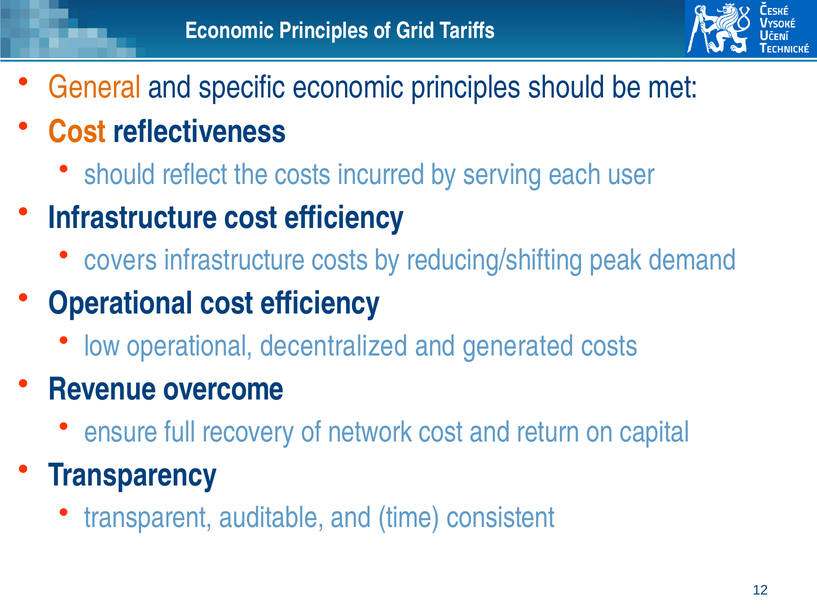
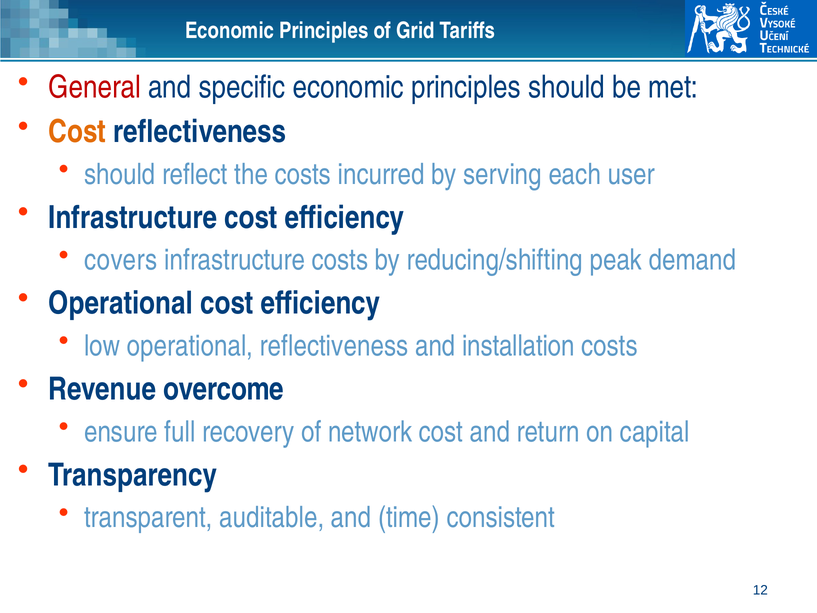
General colour: orange -> red
operational decentralized: decentralized -> reflectiveness
generated: generated -> installation
